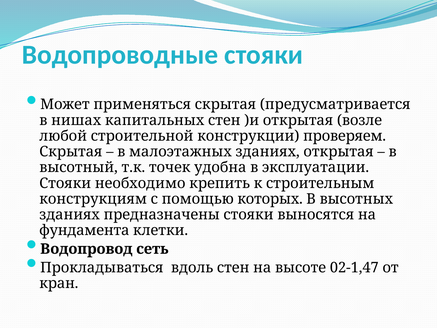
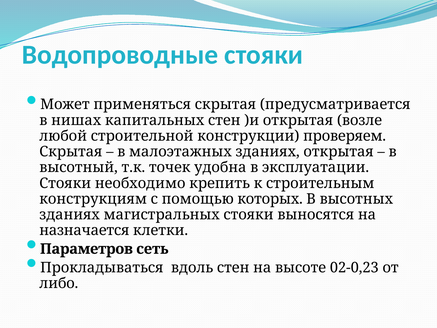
предназначены: предназначены -> магистральных
фундамента: фундамента -> назначается
Водопровод: Водопровод -> Параметров
02-1,47: 02-1,47 -> 02-0,23
кран: кран -> либо
